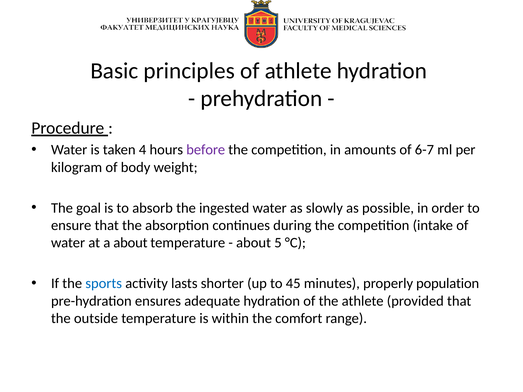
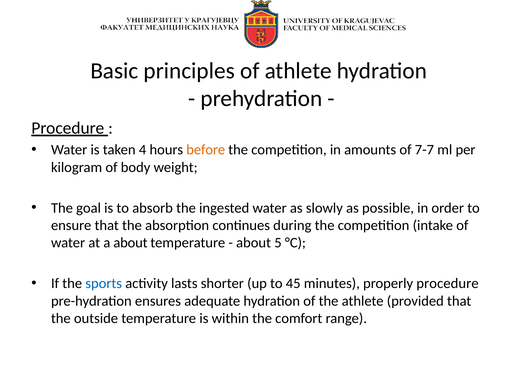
before colour: purple -> orange
6-7: 6-7 -> 7-7
properly population: population -> procedure
